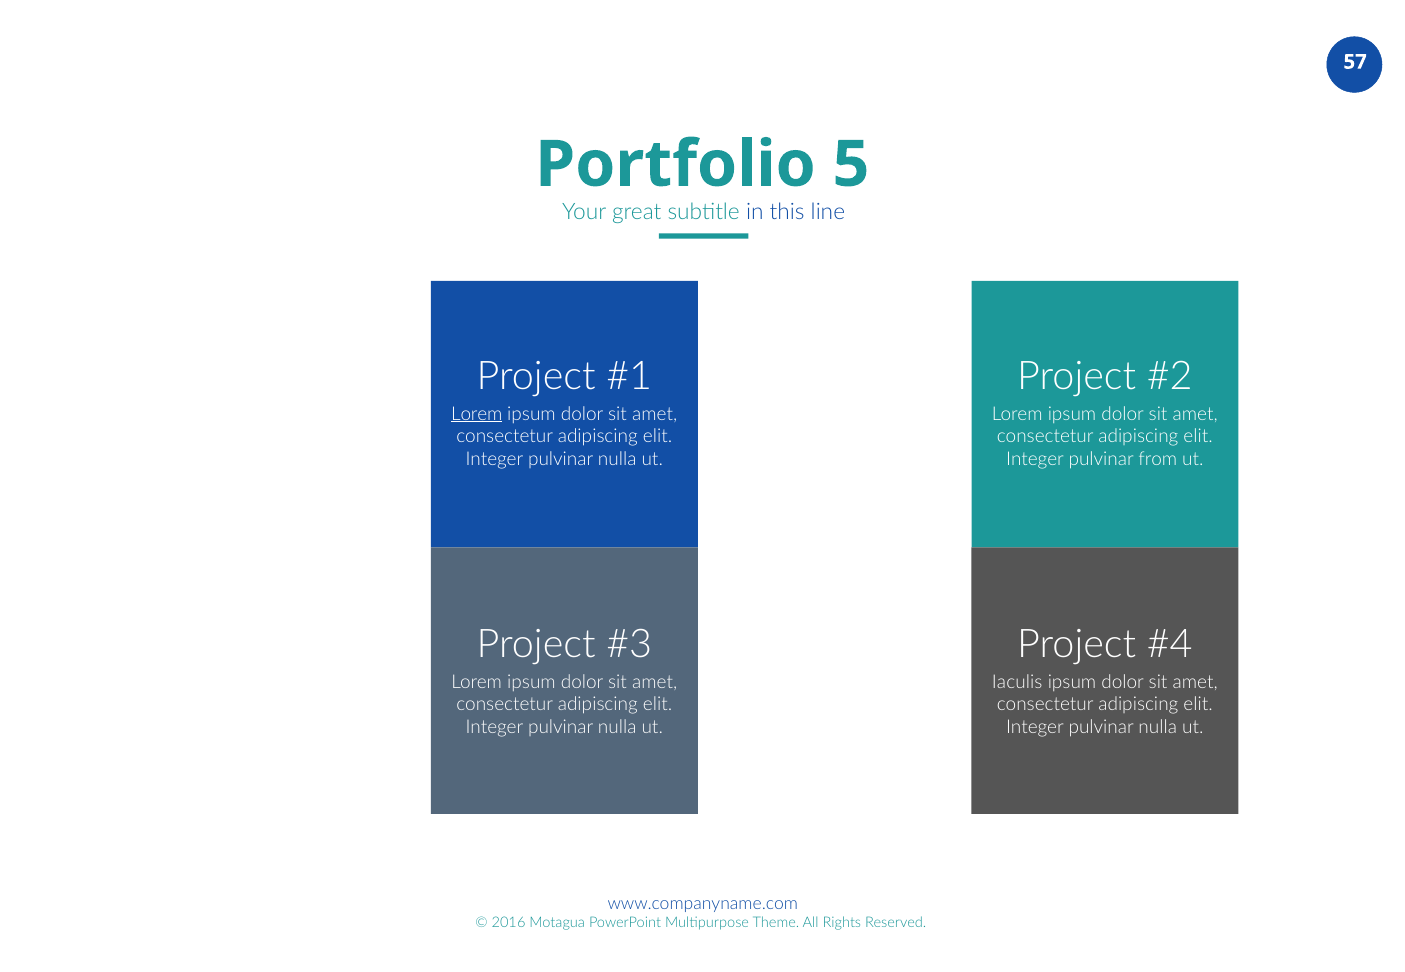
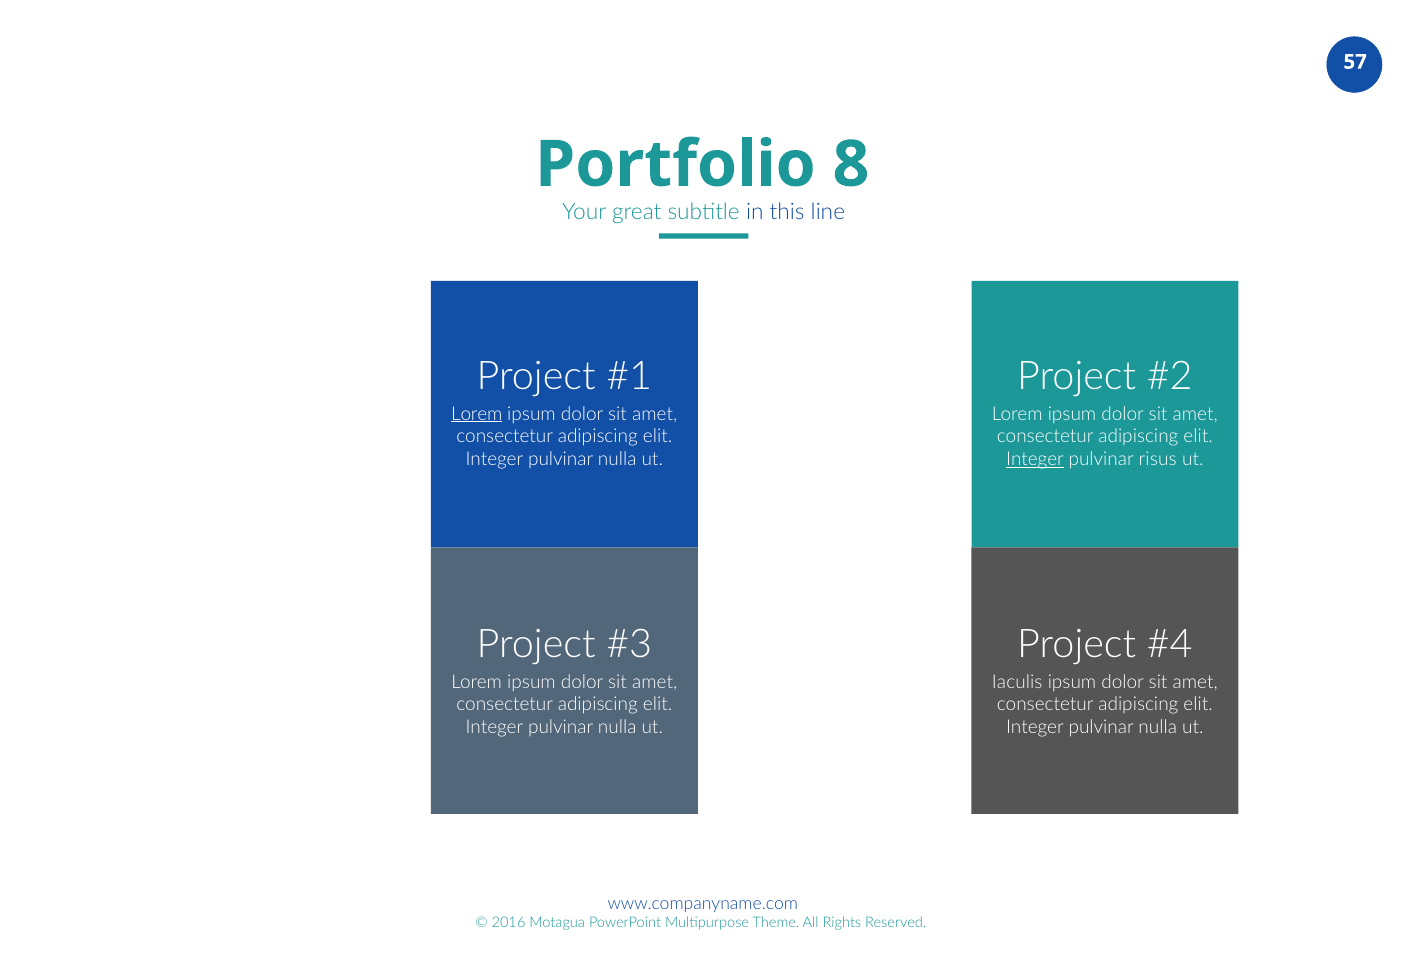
5: 5 -> 8
Integer at (1035, 460) underline: none -> present
from: from -> risus
